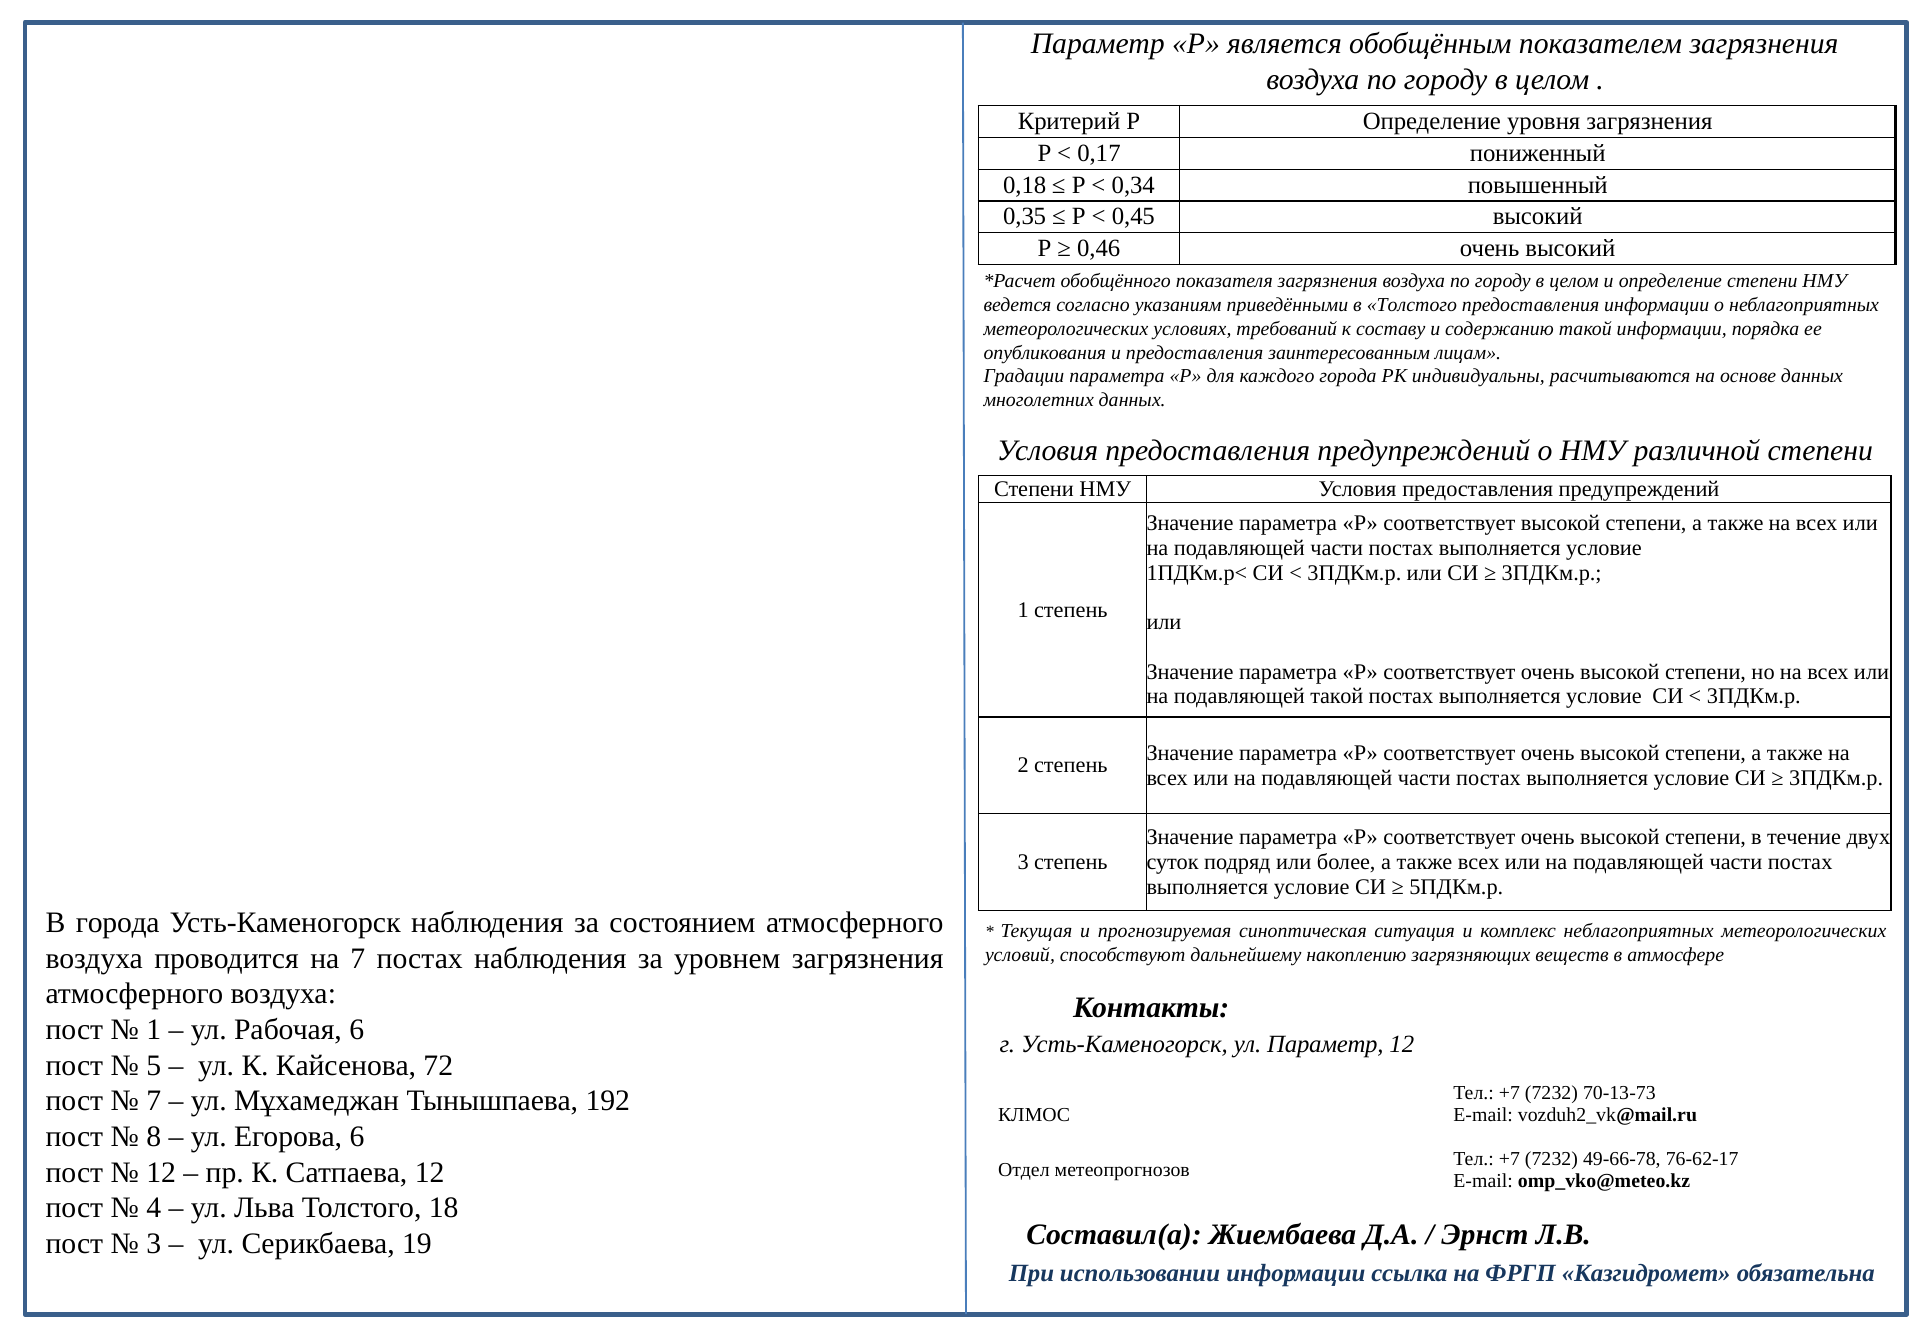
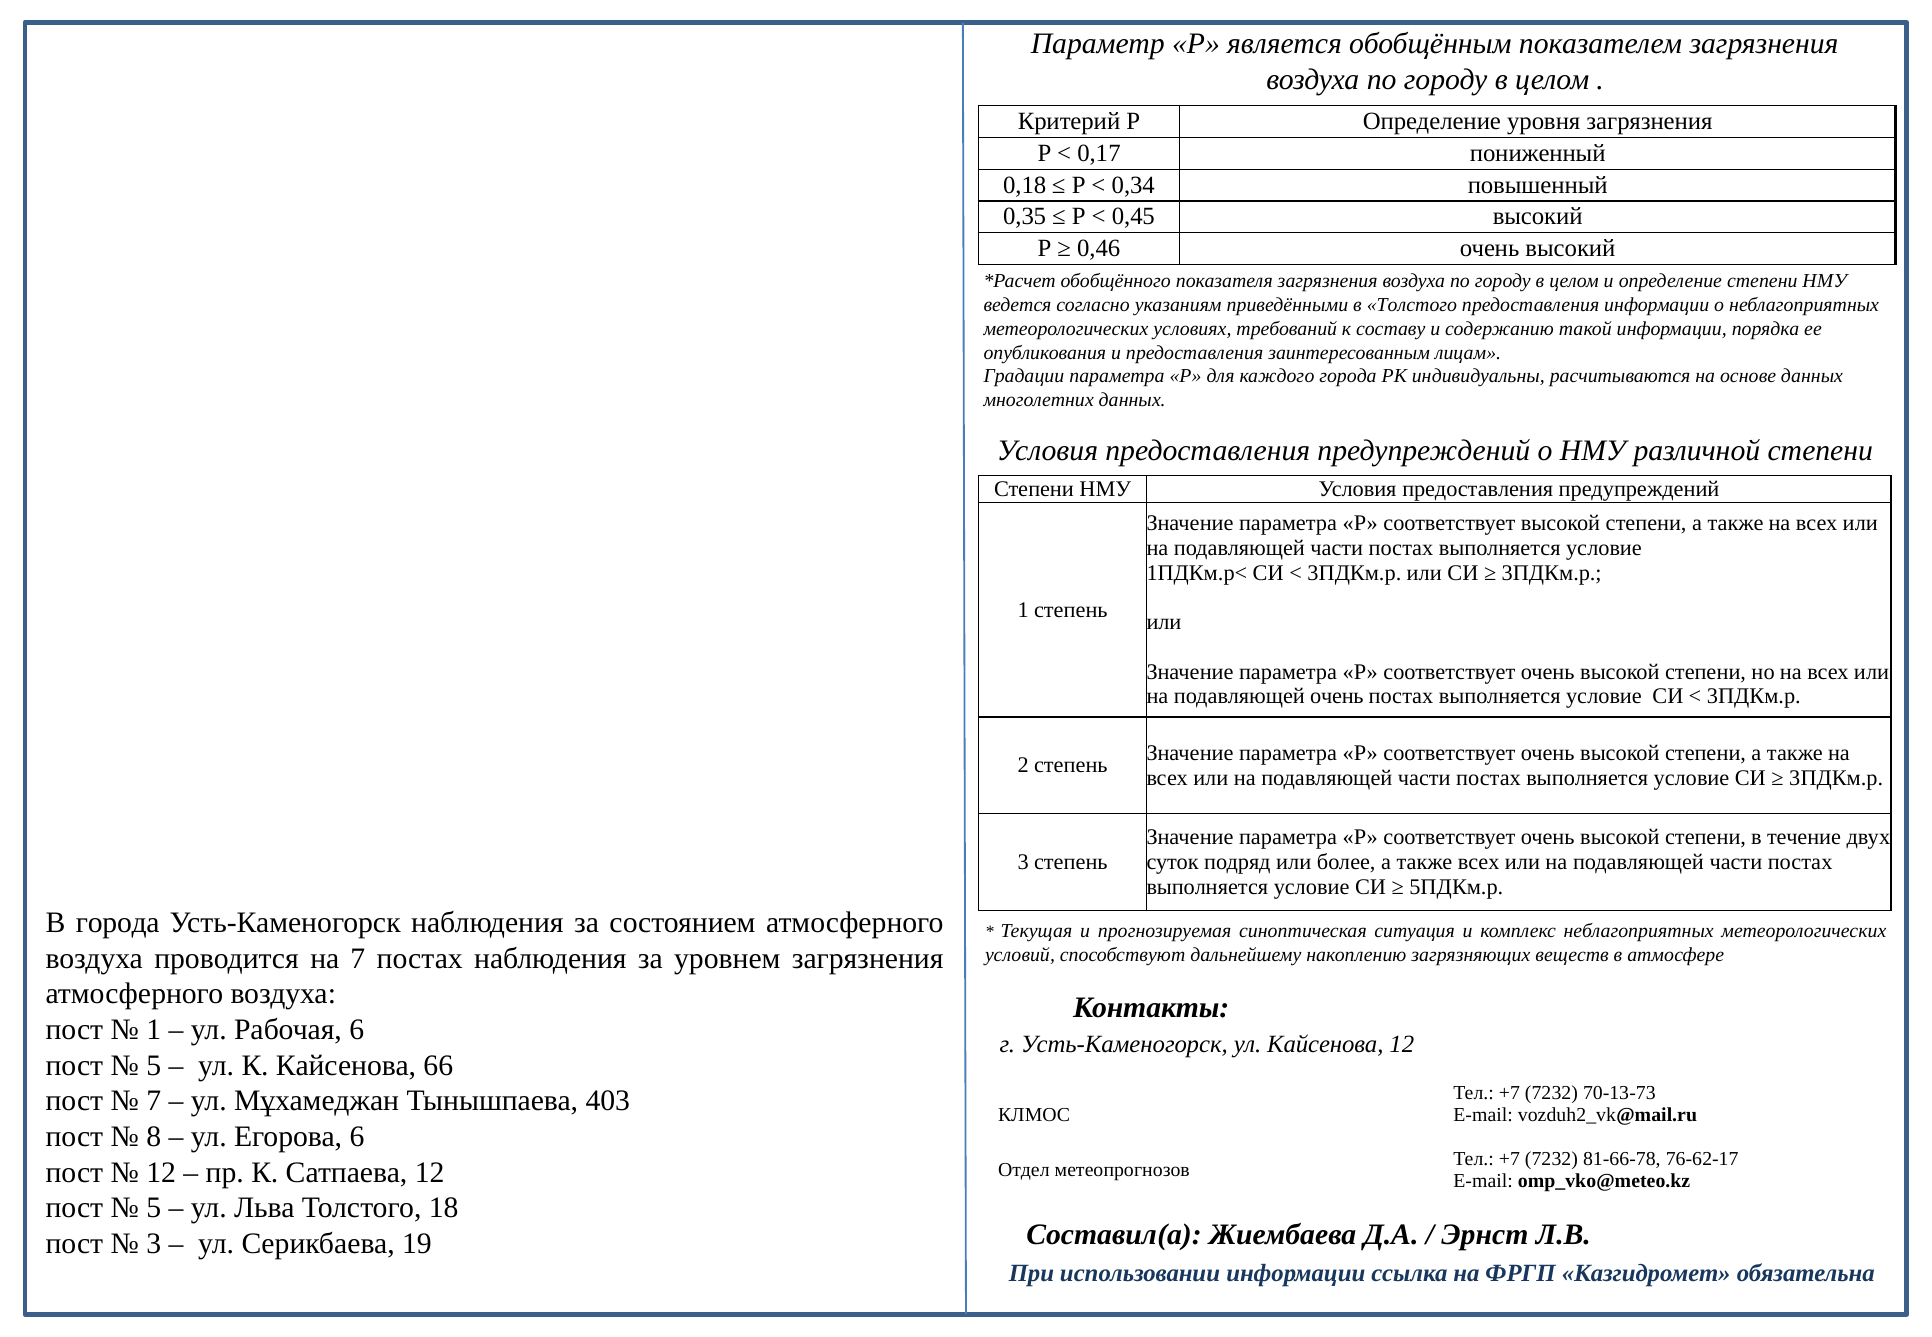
подавляющей такой: такой -> очень
ул Параметр: Параметр -> Кайсенова
72: 72 -> 66
192: 192 -> 403
49-66-78: 49-66-78 -> 81-66-78
4 at (154, 1209): 4 -> 5
